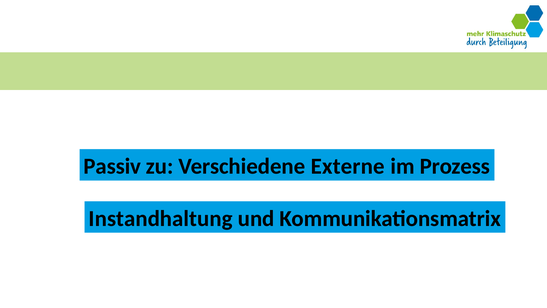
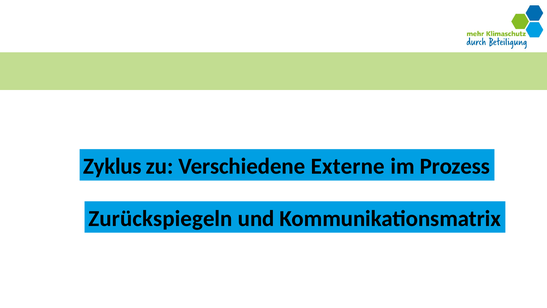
Passiv: Passiv -> Zyklus
Instandhaltung: Instandhaltung -> Zurückspiegeln
